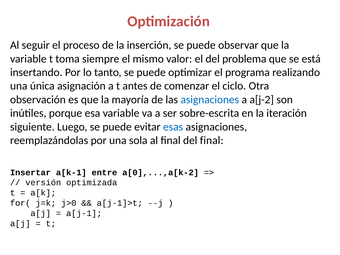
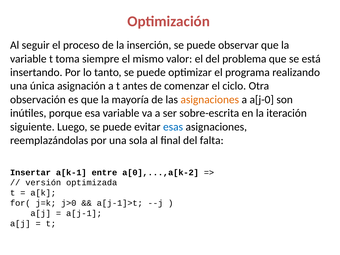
asignaciones at (210, 100) colour: blue -> orange
a[j-2: a[j-2 -> a[j-0
del final: final -> falta
